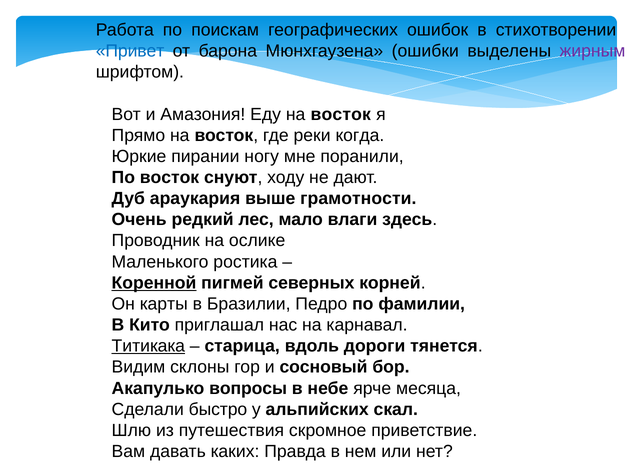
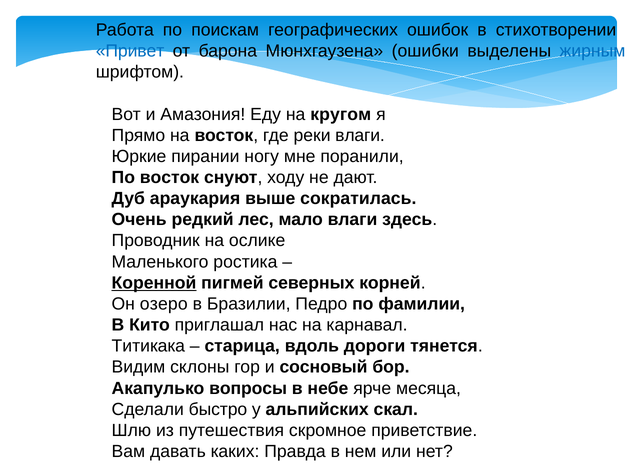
жирным colour: purple -> blue
Еду на восток: восток -> кругом
реки когда: когда -> влаги
грамотности: грамотности -> сократилась
карты: карты -> озеро
Титикака underline: present -> none
